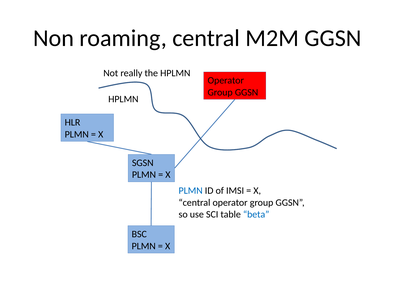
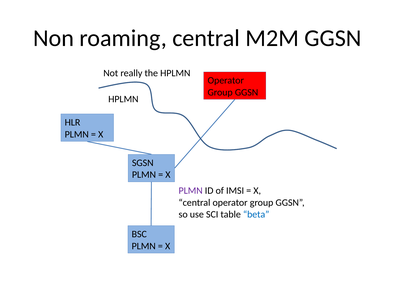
PLMN at (191, 191) colour: blue -> purple
